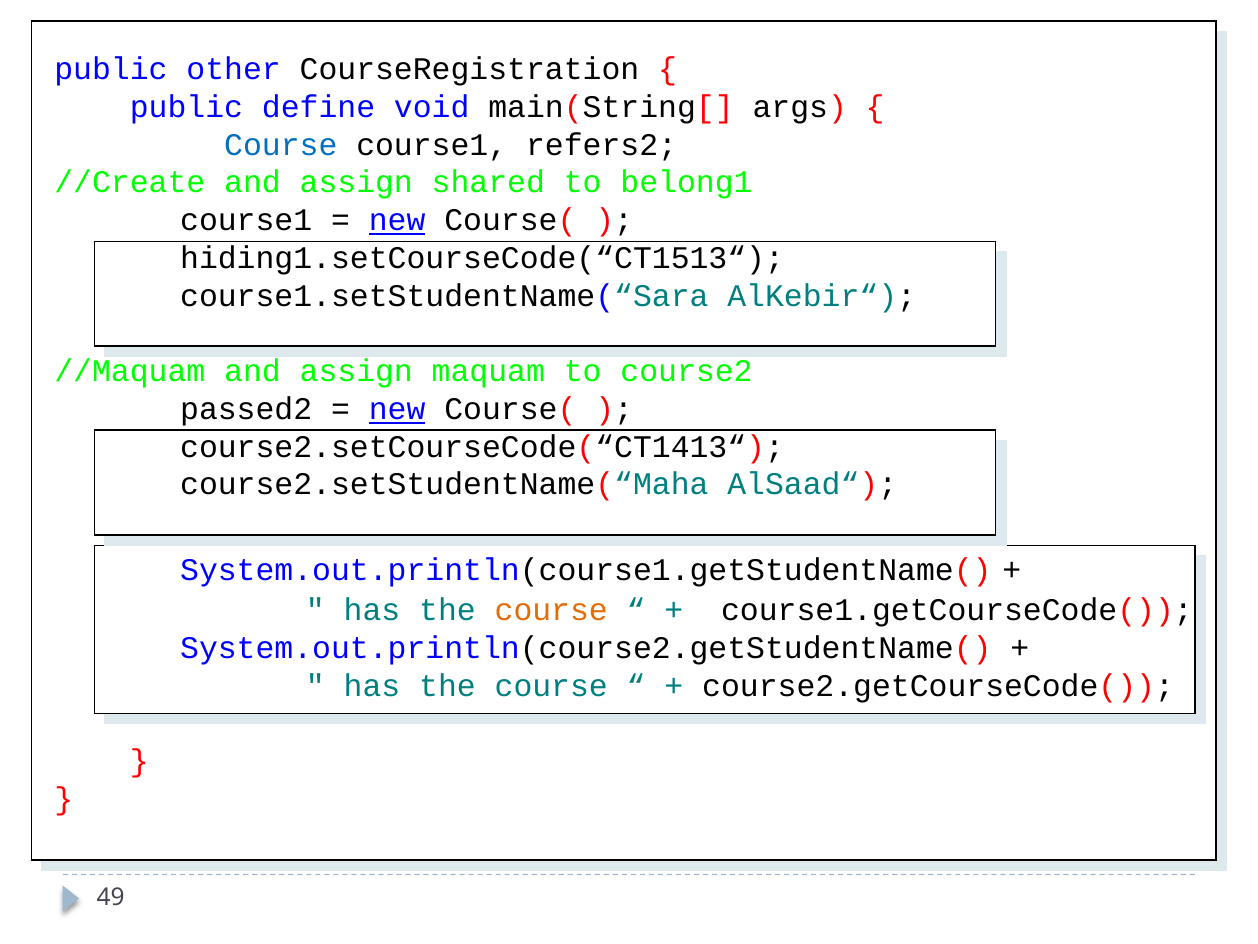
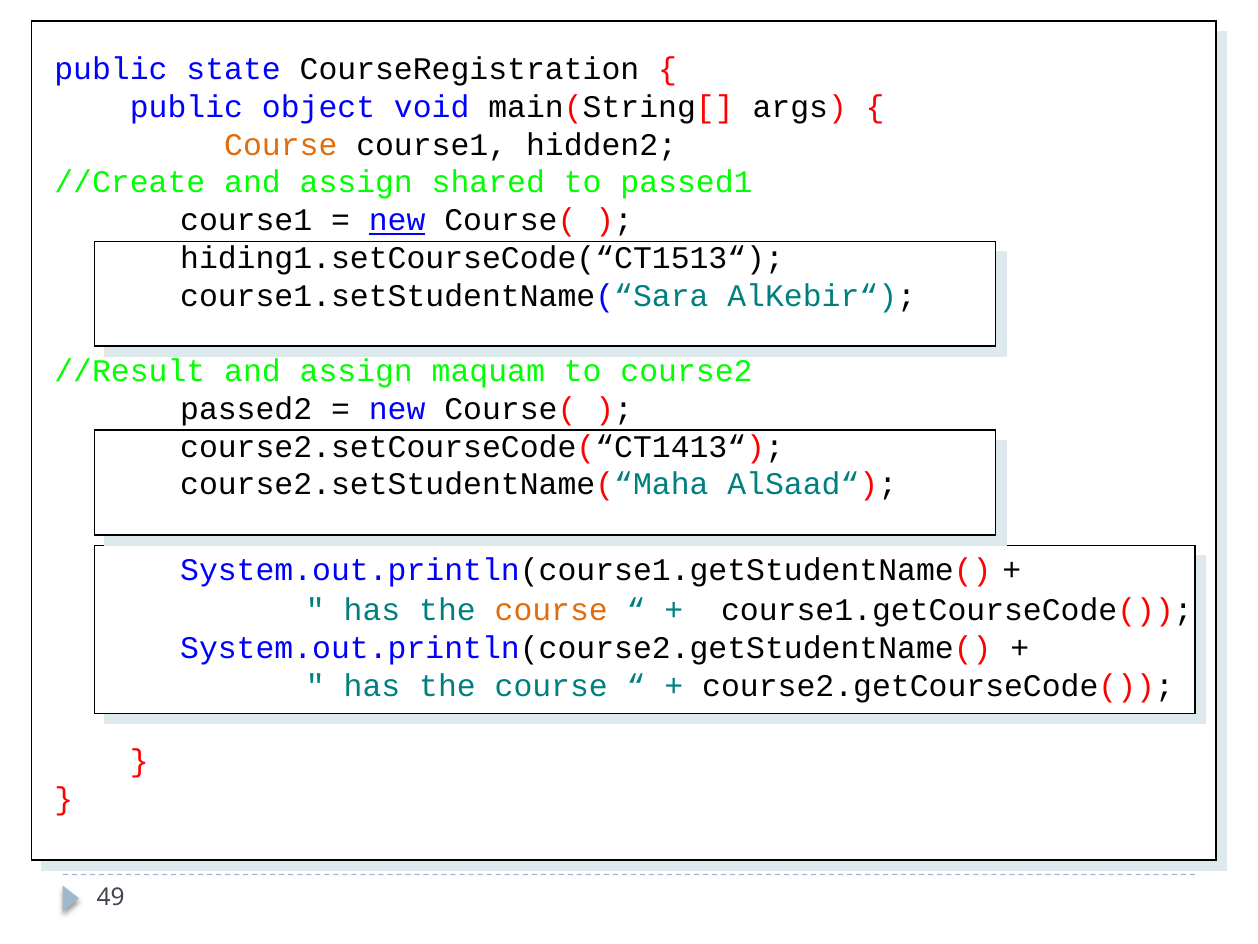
other: other -> state
define: define -> object
Course at (281, 145) colour: blue -> orange
refers2: refers2 -> hidden2
belong1: belong1 -> passed1
//Maquam: //Maquam -> //Result
new at (397, 409) underline: present -> none
